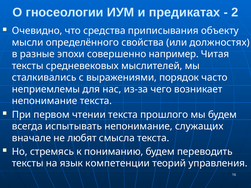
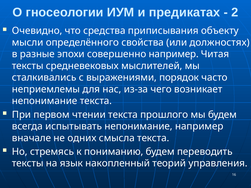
непонимание служащих: служащих -> например
любят: любят -> одних
компетенции: компетенции -> накопленный
